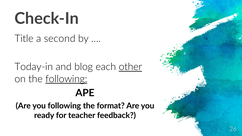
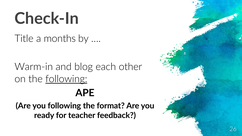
second: second -> months
Today-in: Today-in -> Warm-in
other underline: present -> none
